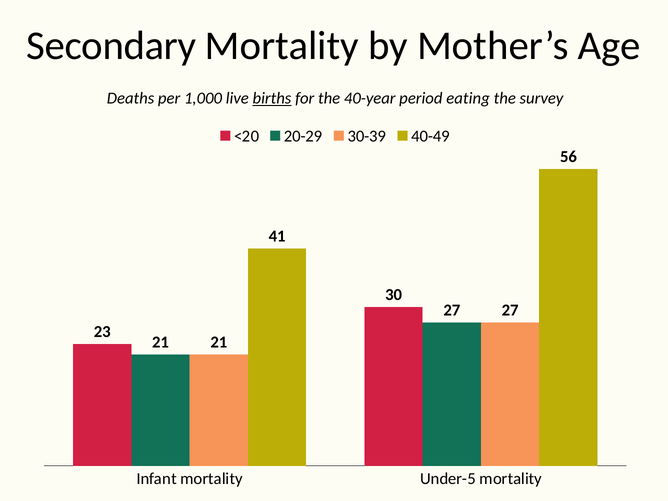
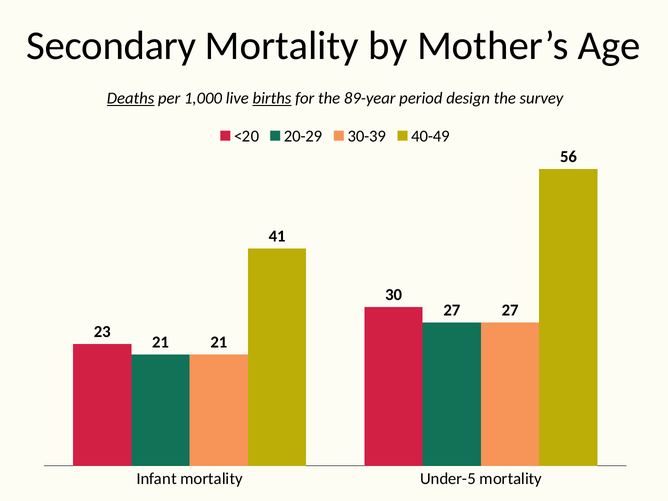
Deaths underline: none -> present
40-year: 40-year -> 89-year
eating: eating -> design
